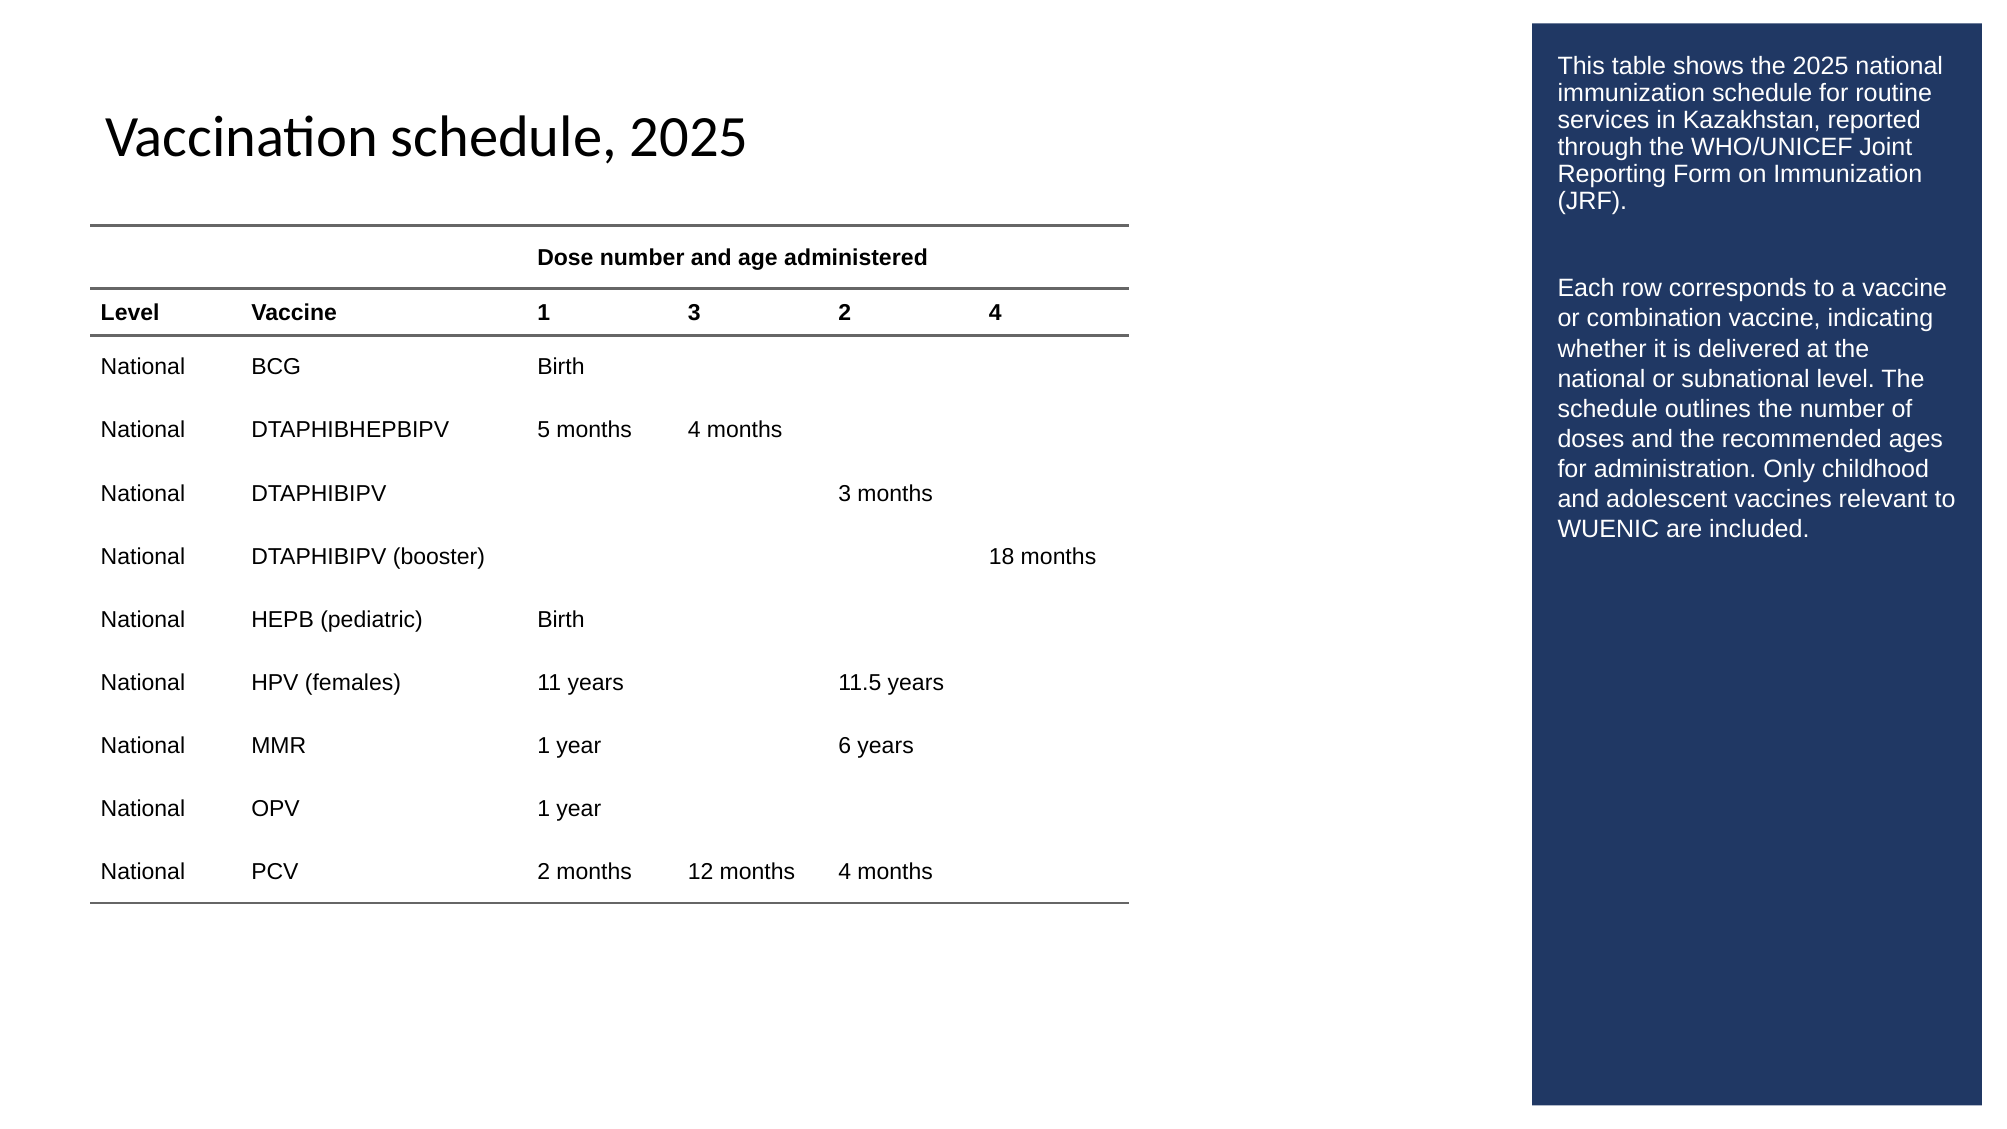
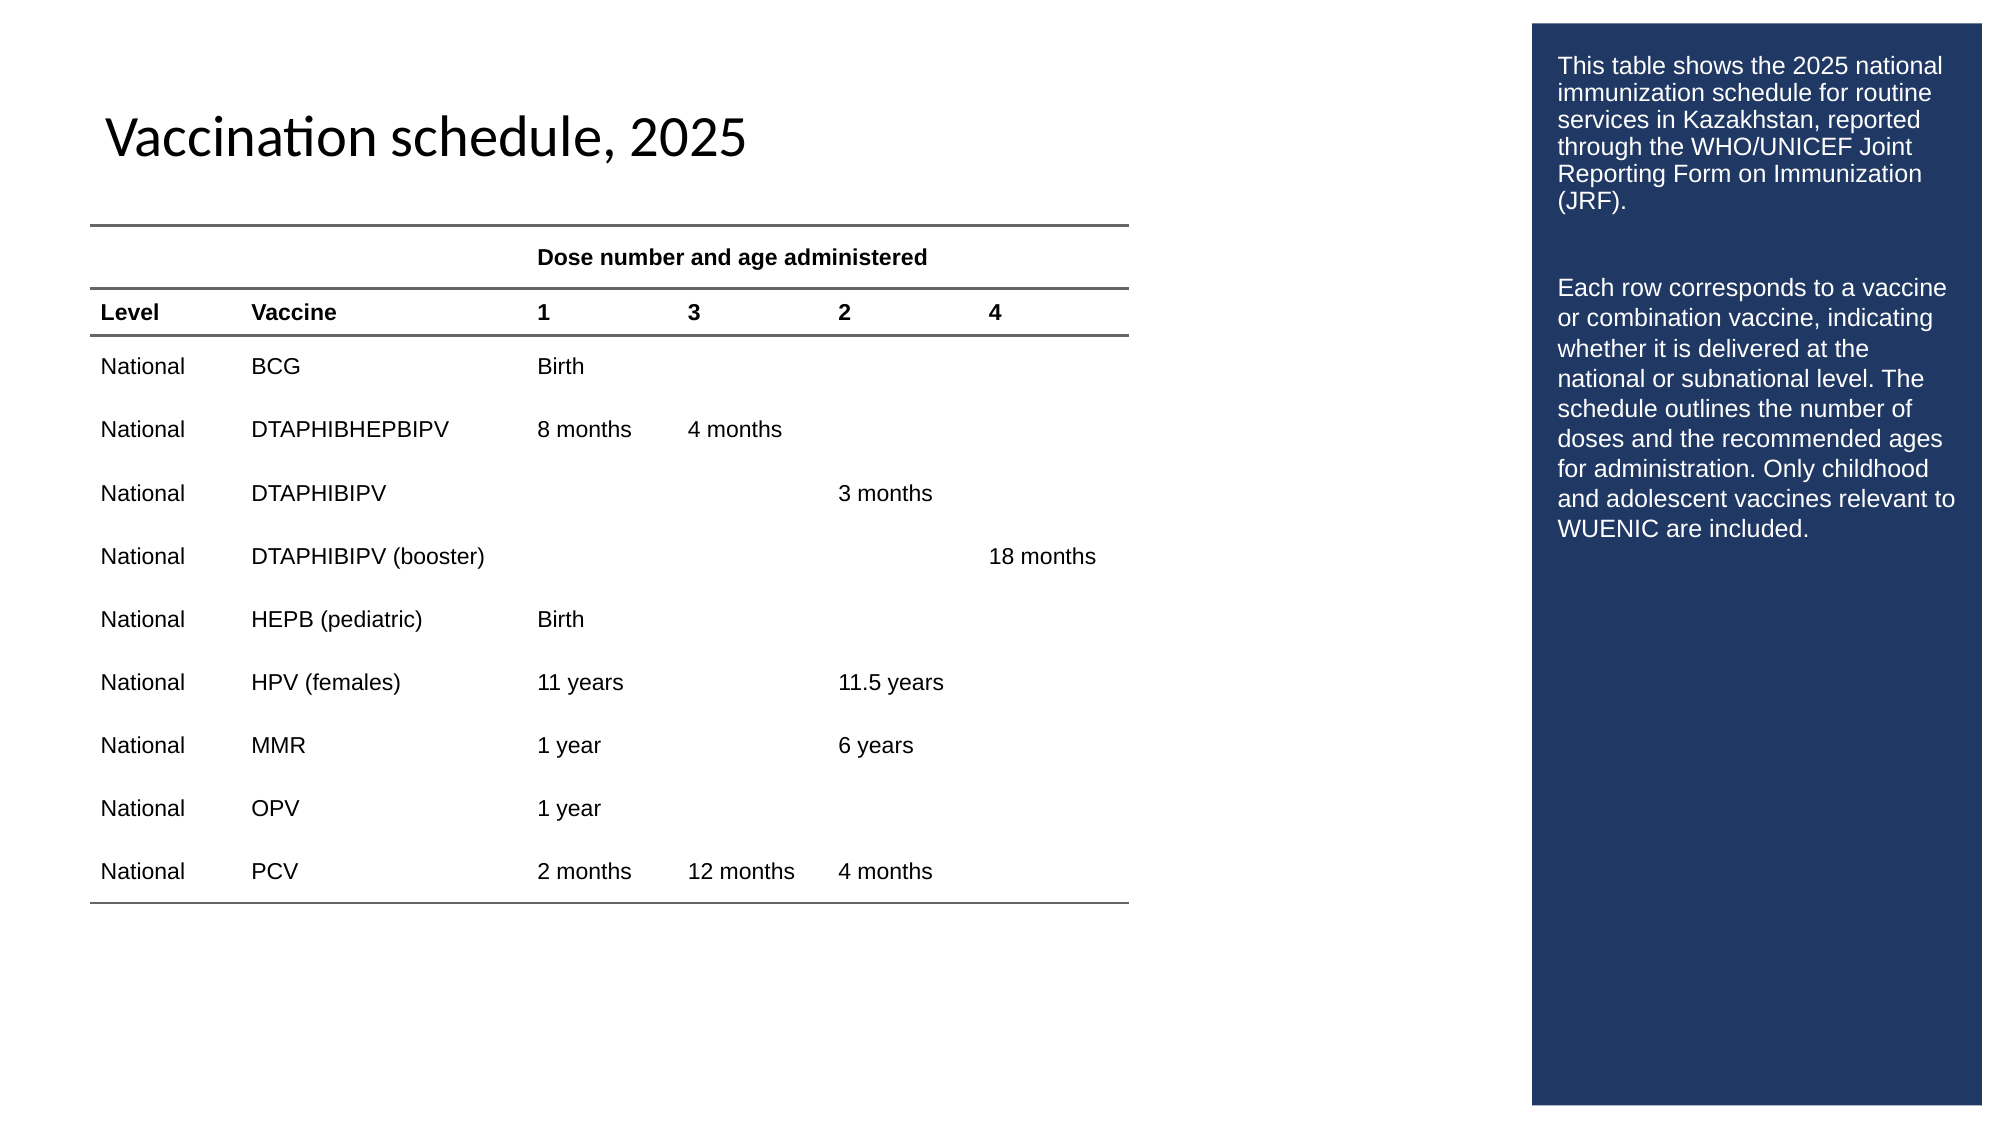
5: 5 -> 8
